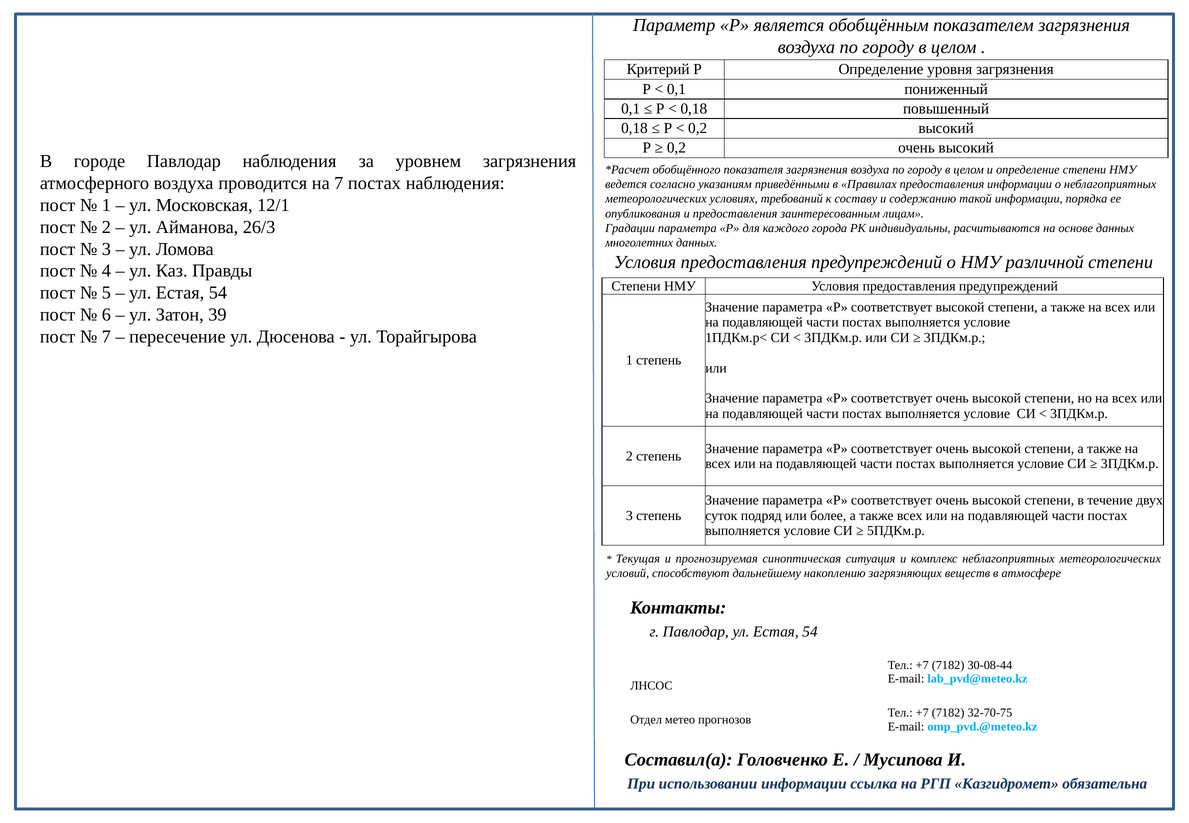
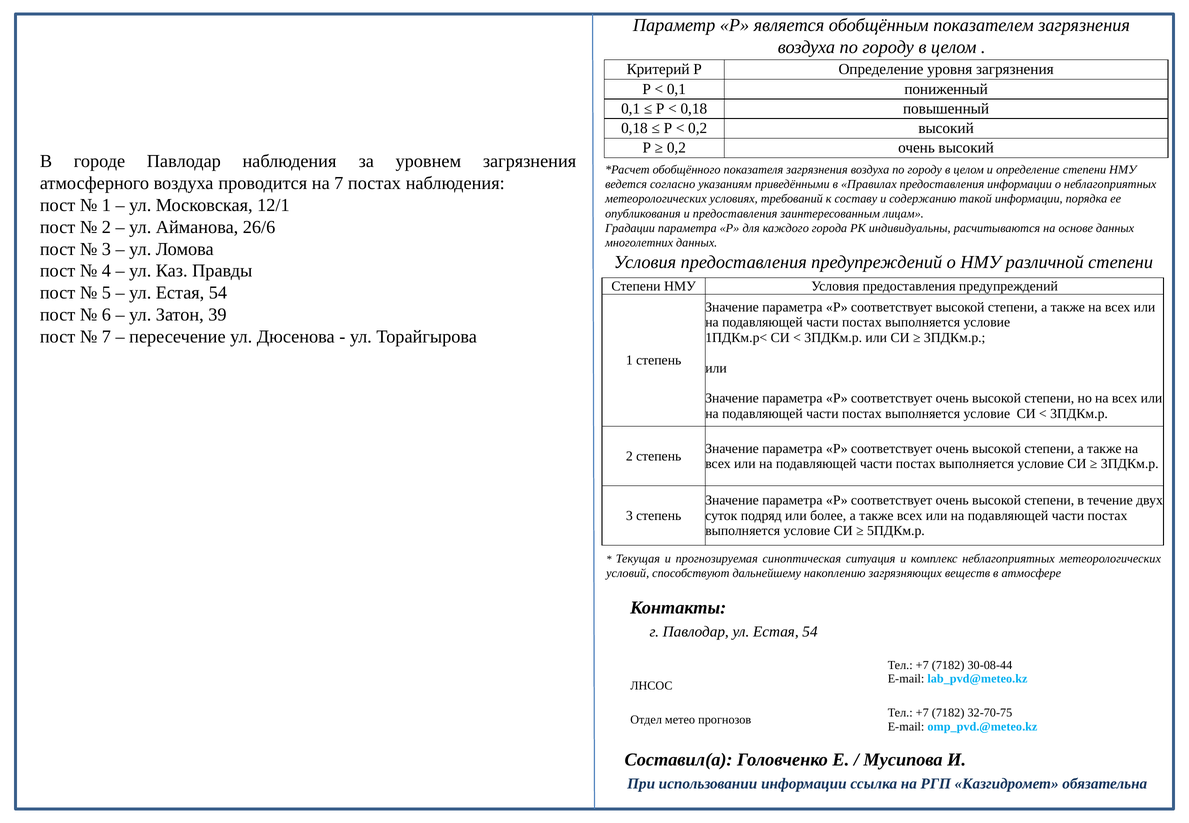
26/3: 26/3 -> 26/6
